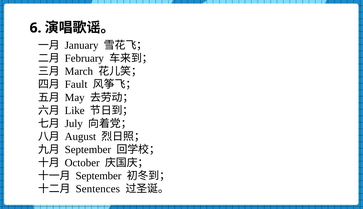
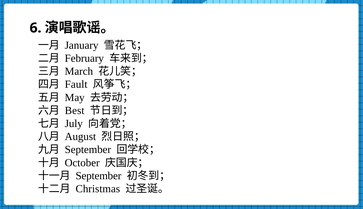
Like: Like -> Best
Sentences: Sentences -> Christmas
